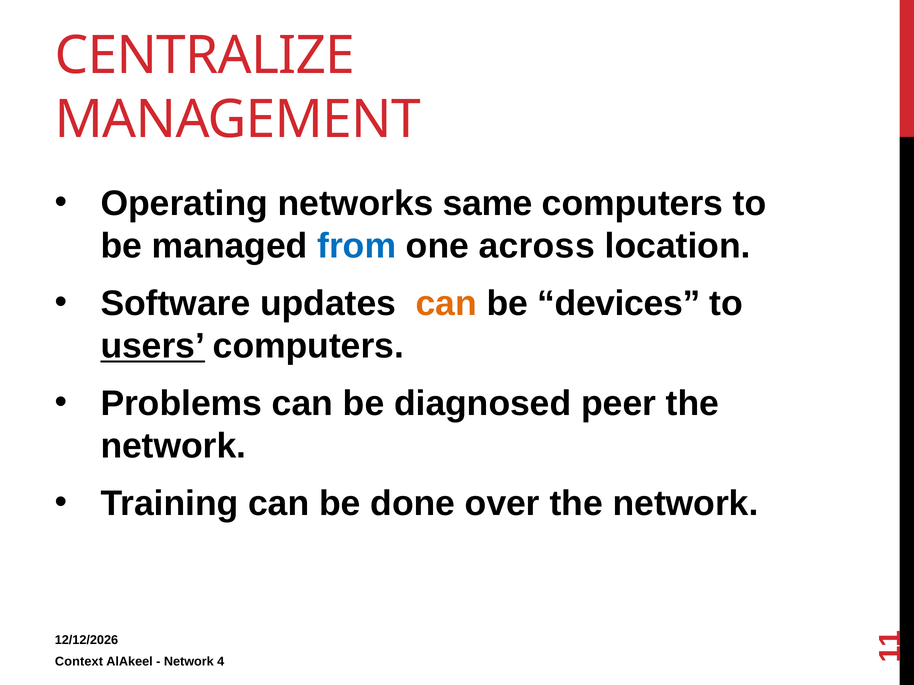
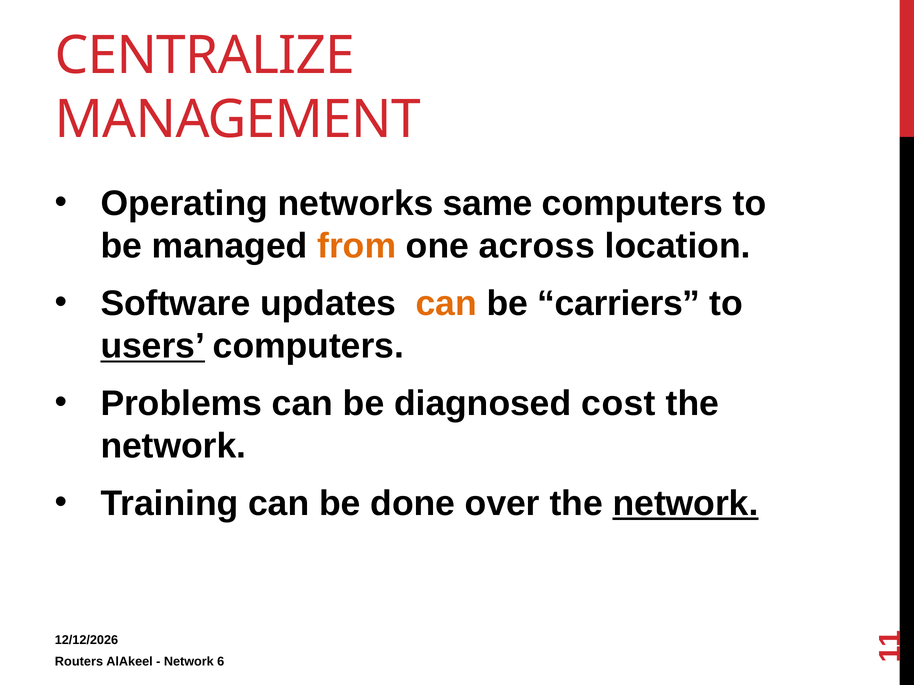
from colour: blue -> orange
devices: devices -> carriers
peer: peer -> cost
network at (686, 504) underline: none -> present
Context: Context -> Routers
4: 4 -> 6
